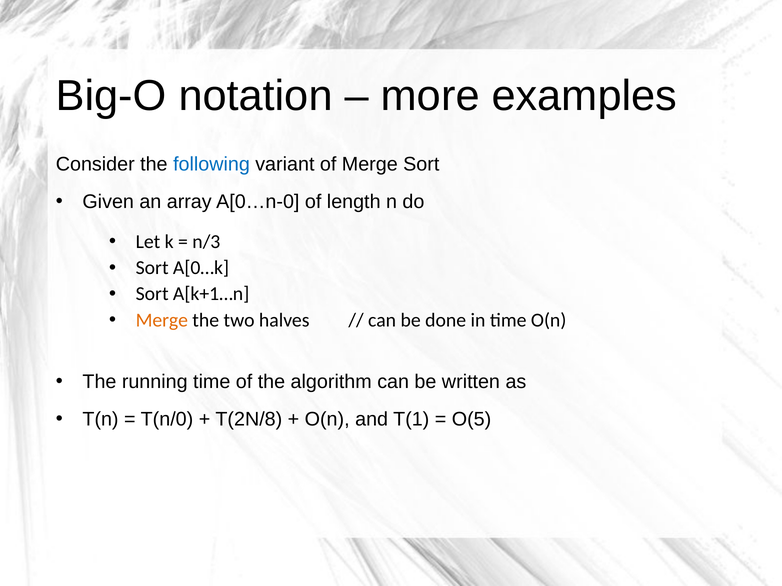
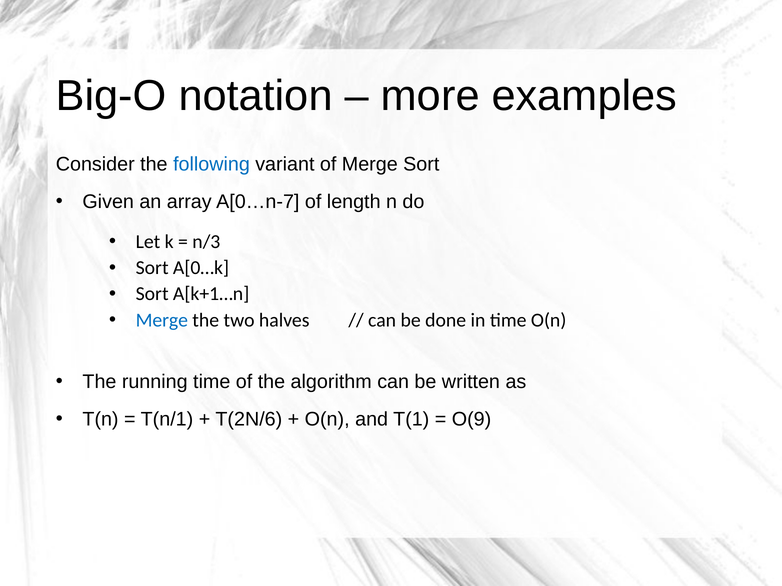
A[0…n-0: A[0…n-0 -> A[0…n-7
Merge at (162, 320) colour: orange -> blue
T(n/0: T(n/0 -> T(n/1
T(2N/8: T(2N/8 -> T(2N/6
O(5: O(5 -> O(9
